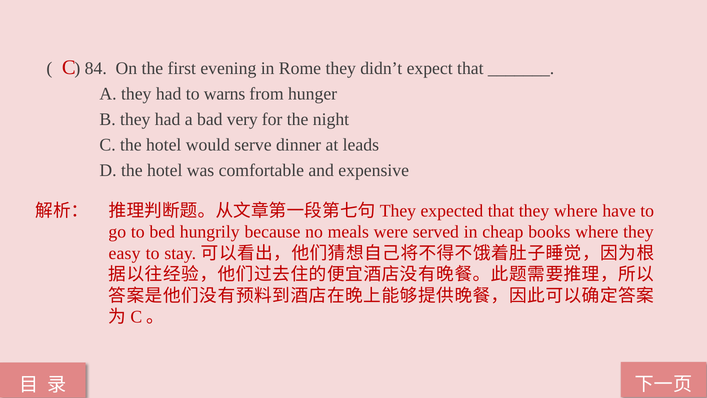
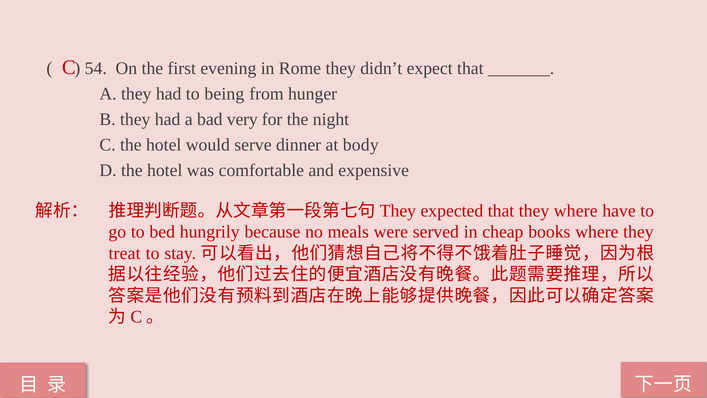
84: 84 -> 54
warns: warns -> being
leads: leads -> body
easy: easy -> treat
